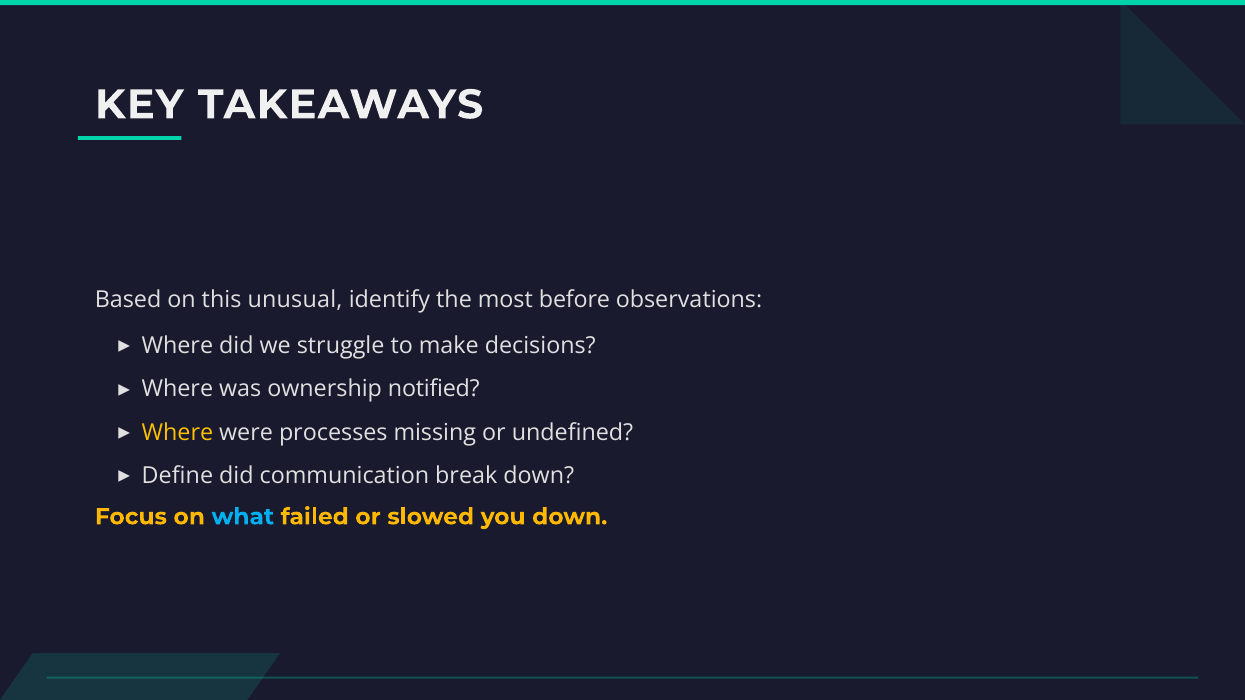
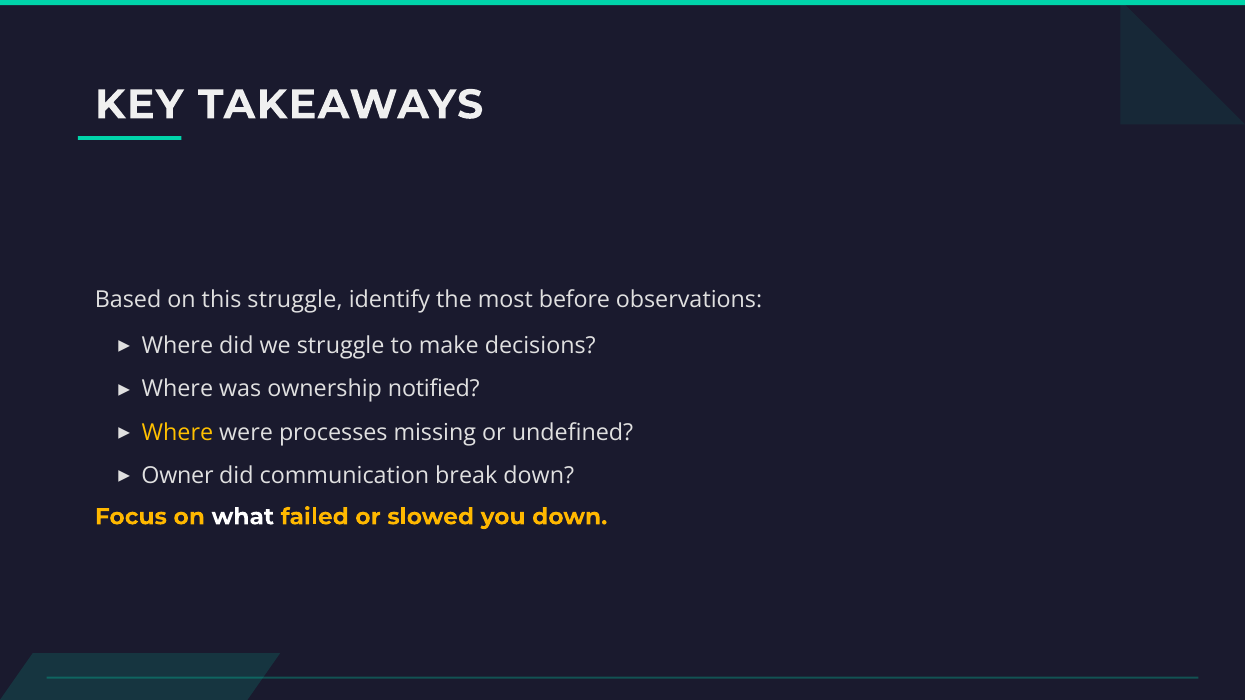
this unusual: unusual -> struggle
Define: Define -> Owner
what colour: light blue -> white
